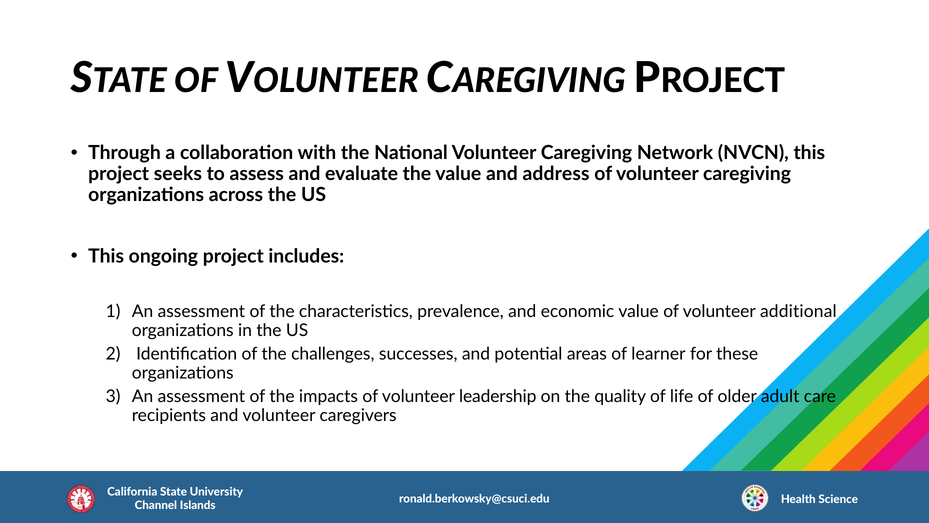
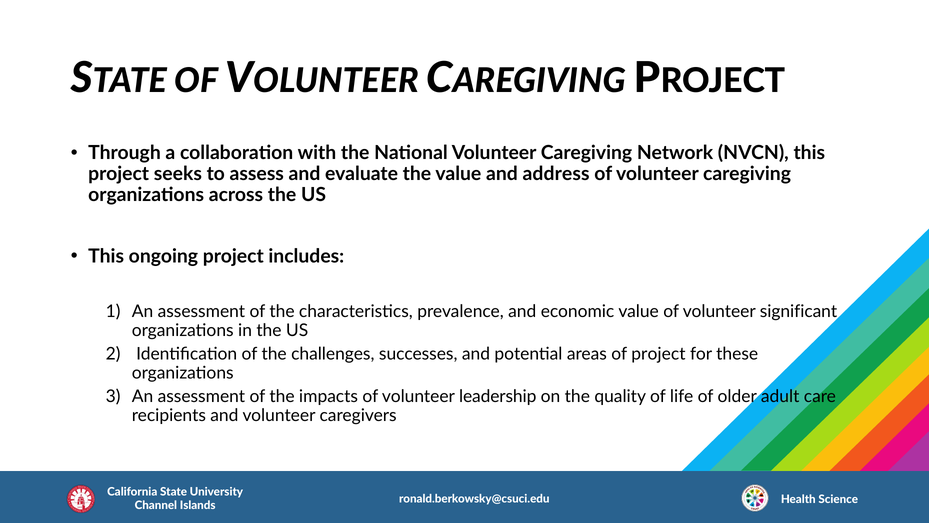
additional: additional -> significant
of learner: learner -> project
